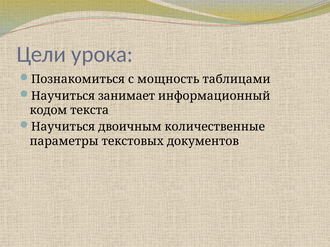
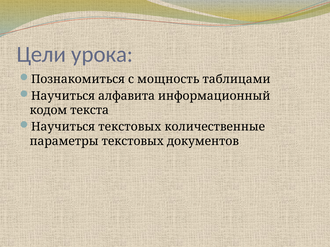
занимает: занимает -> алфавита
Научиться двоичным: двоичным -> текстовых
